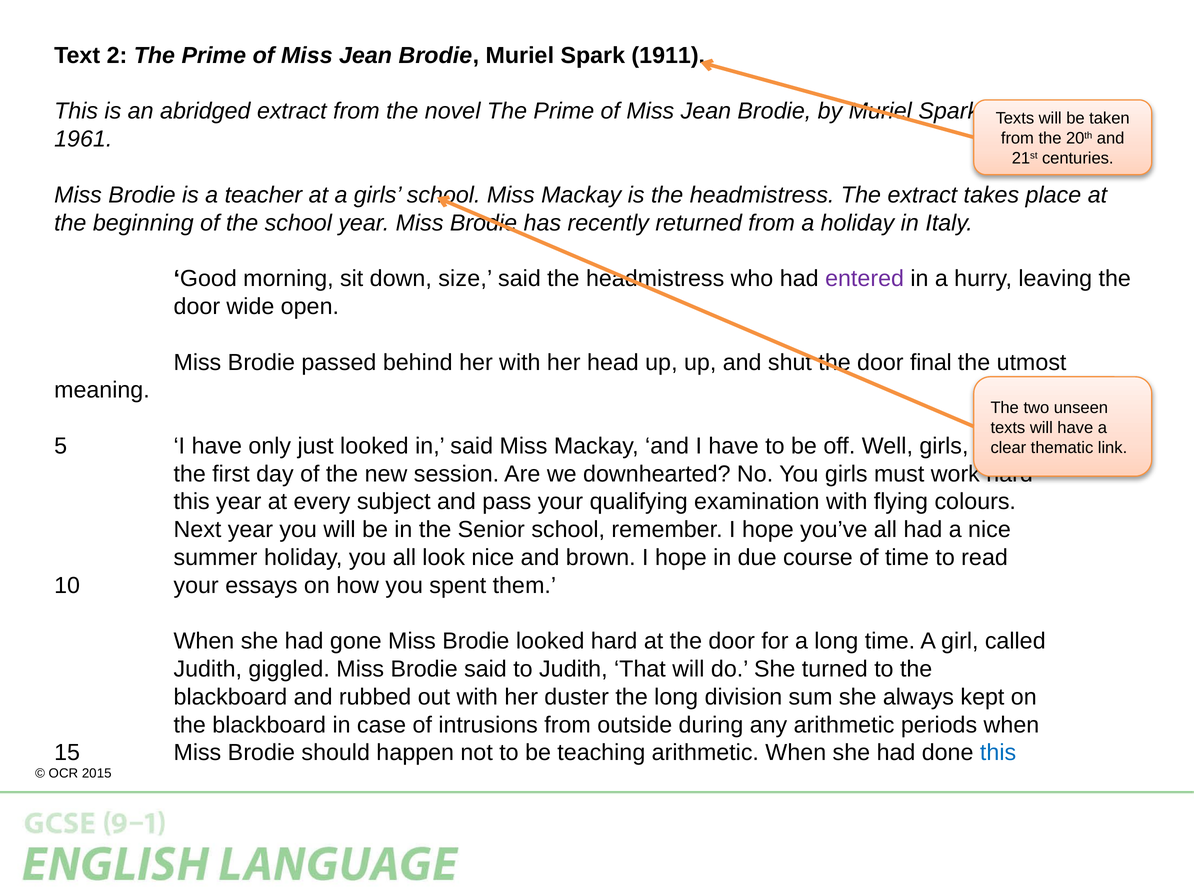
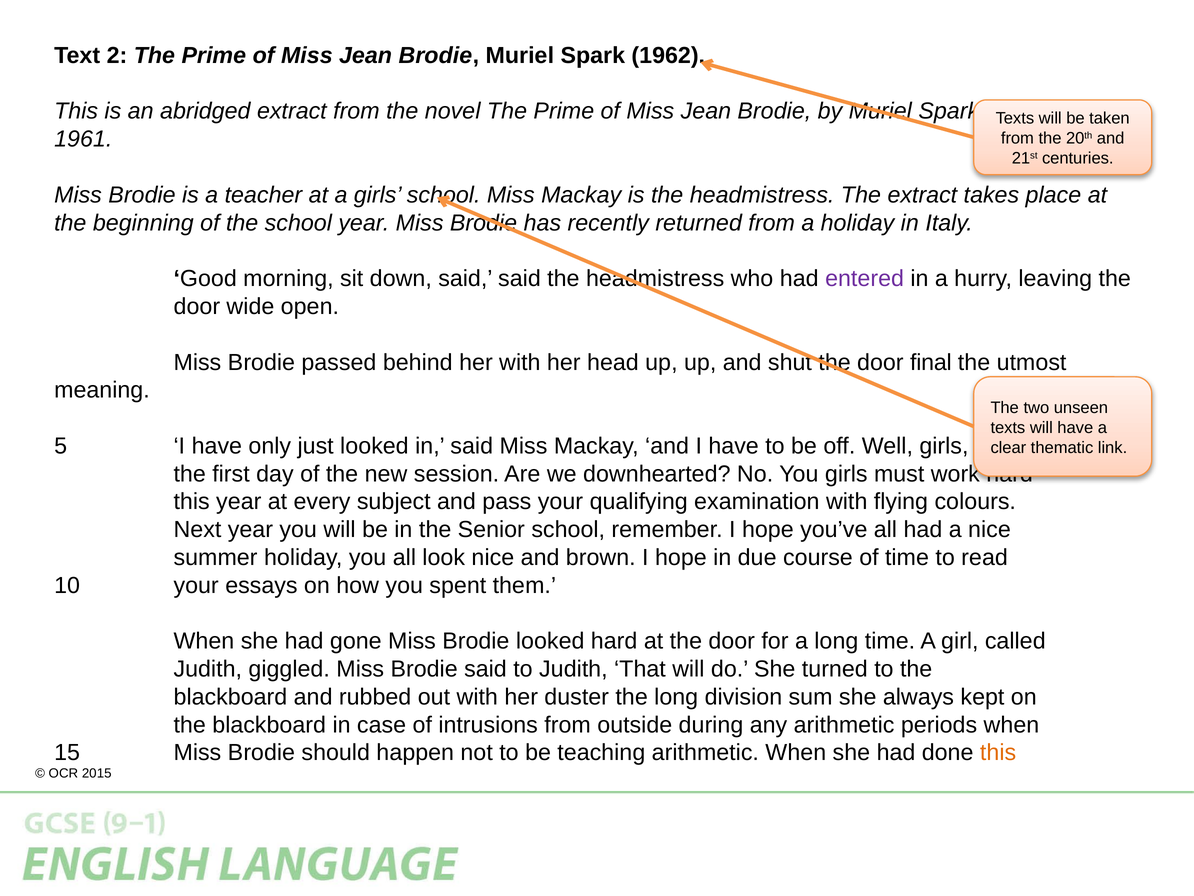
1911: 1911 -> 1962
down size: size -> said
this at (998, 752) colour: blue -> orange
